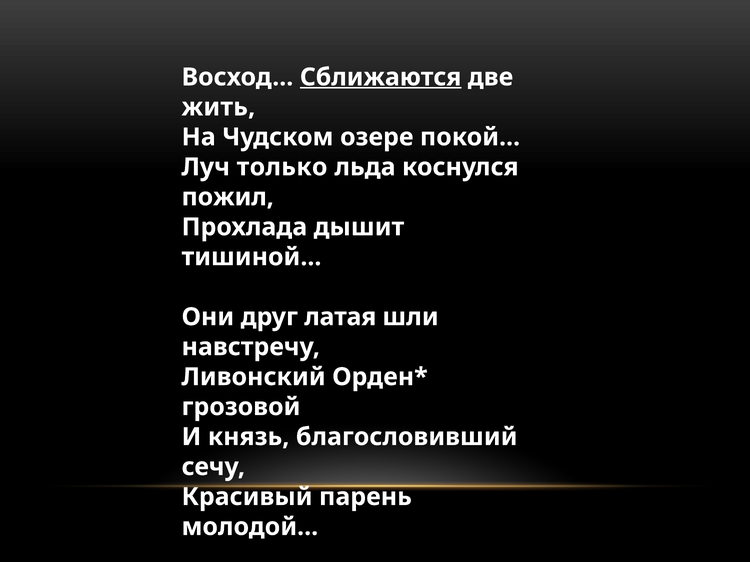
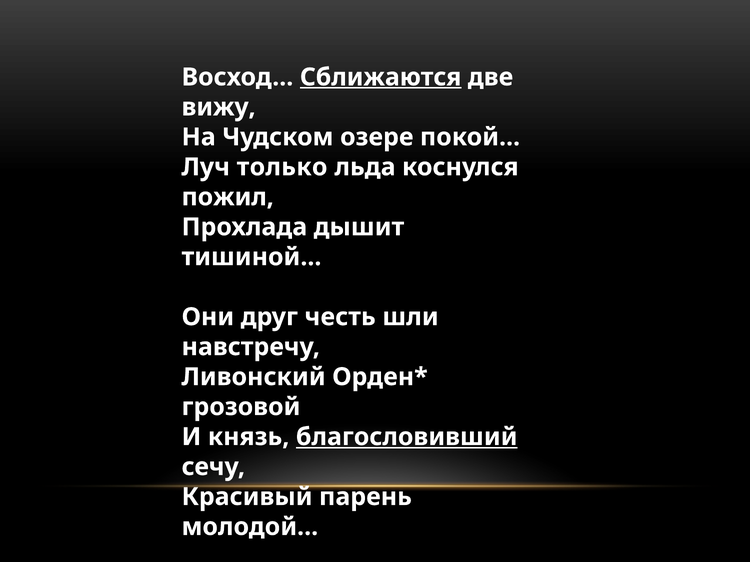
жить at (218, 107): жить -> вижу
латая: латая -> честь
благословивший underline: none -> present
